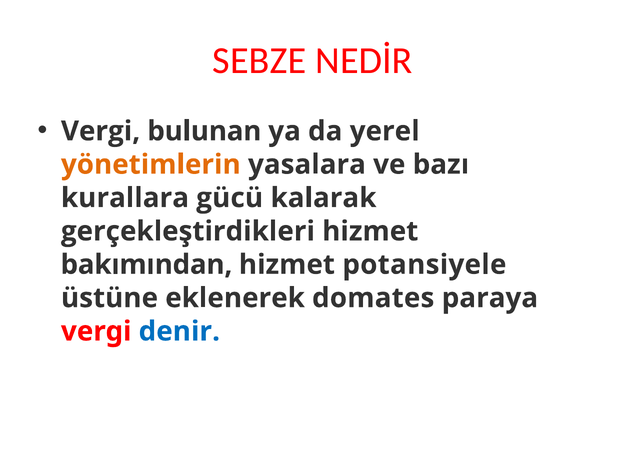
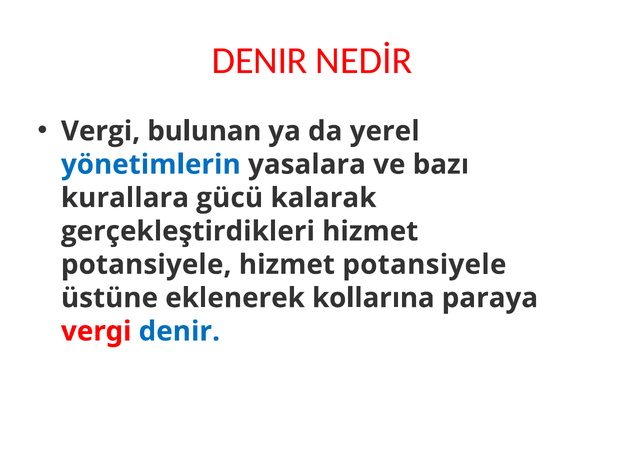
SEBZE at (259, 61): SEBZE -> DENIR
yönetimlerin colour: orange -> blue
bakımından at (146, 264): bakımından -> potansiyele
domates: domates -> kollarına
